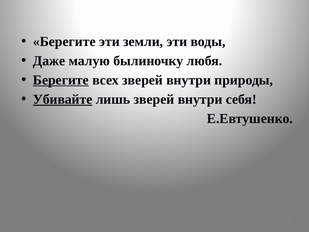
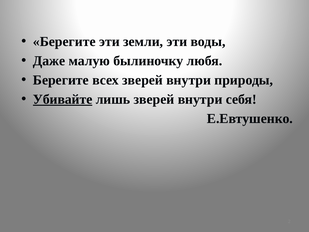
Берегите at (61, 80) underline: present -> none
